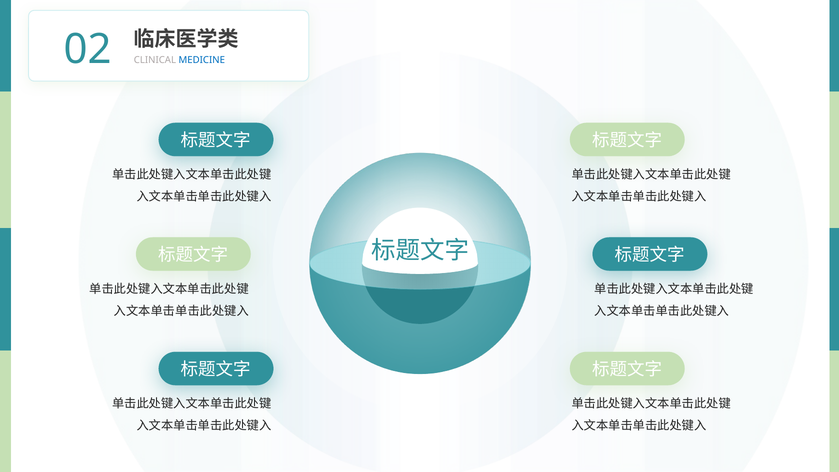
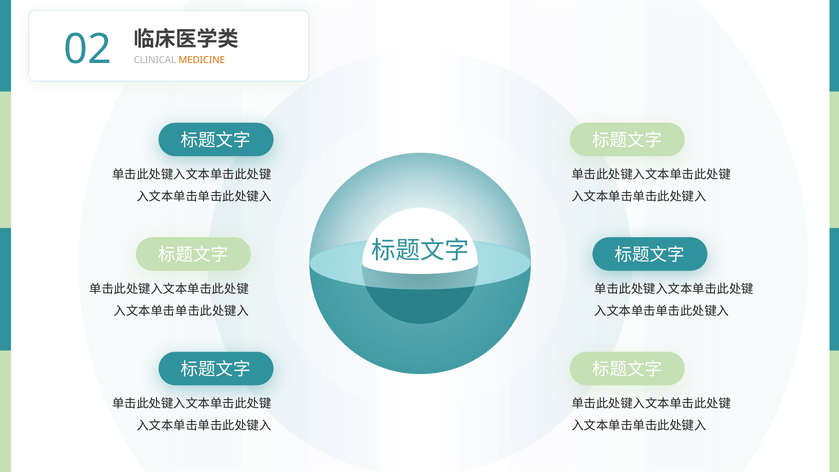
MEDICINE colour: blue -> orange
